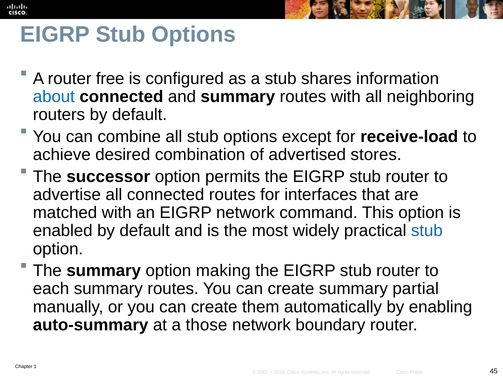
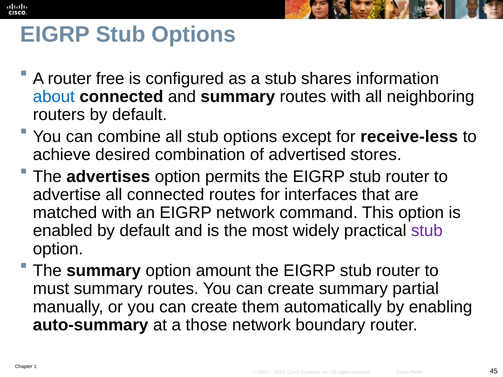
receive-load: receive-load -> receive-less
successor: successor -> advertises
stub at (427, 231) colour: blue -> purple
making: making -> amount
each: each -> must
